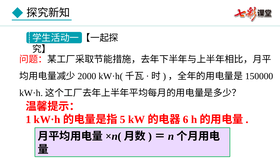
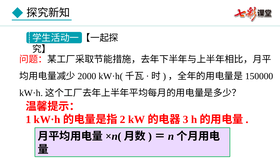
5: 5 -> 2
6: 6 -> 3
